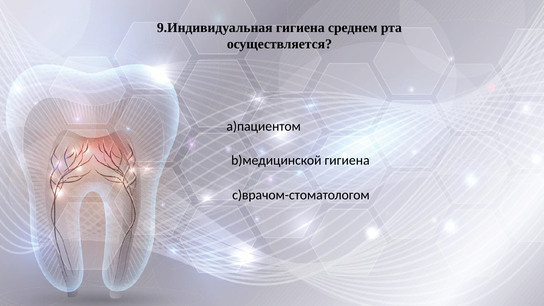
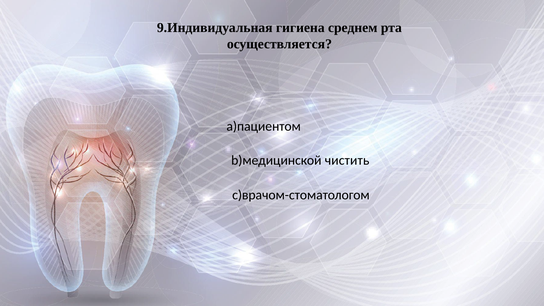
b)медицинской гигиена: гигиена -> чистить
